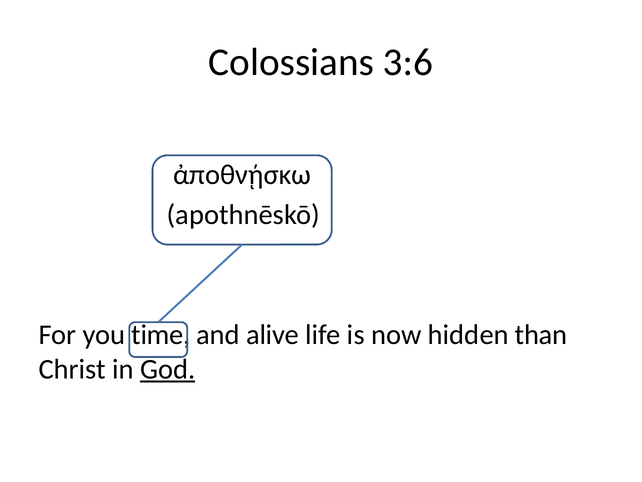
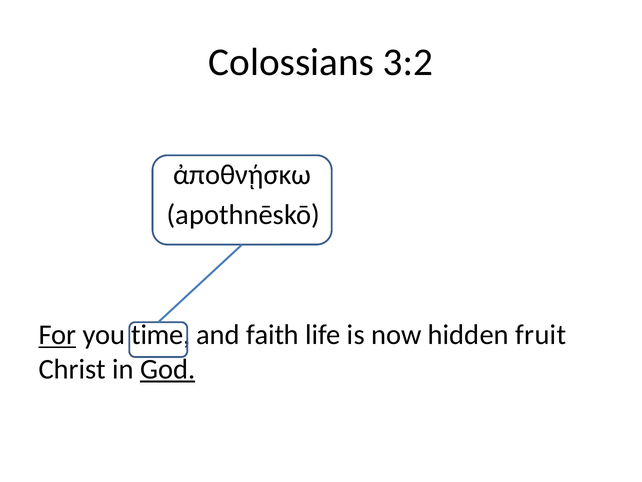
3:6: 3:6 -> 3:2
For underline: none -> present
alive: alive -> faith
than: than -> fruit
